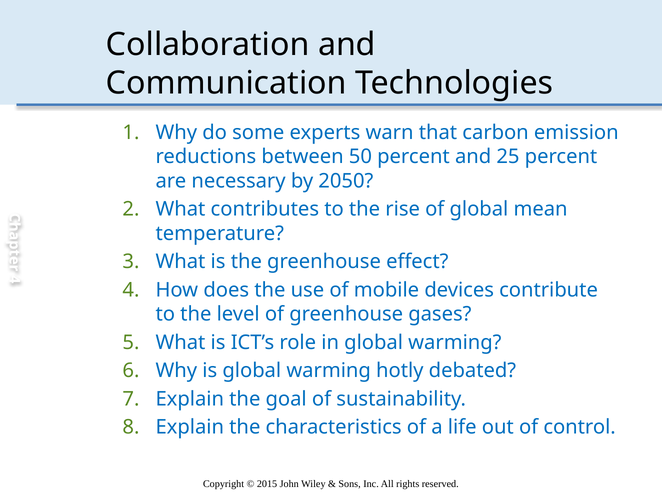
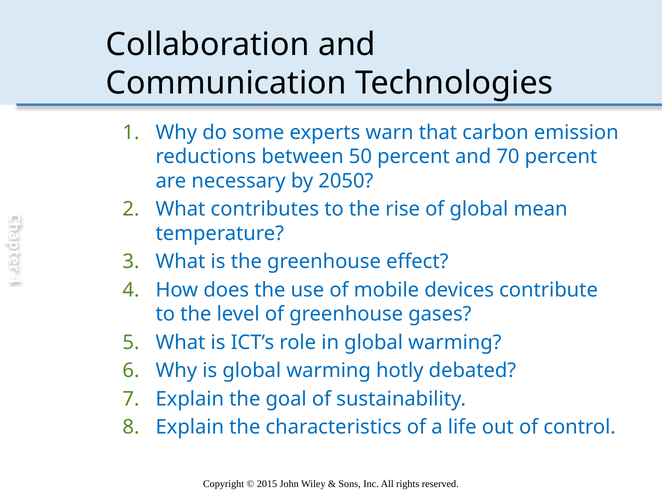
25: 25 -> 70
